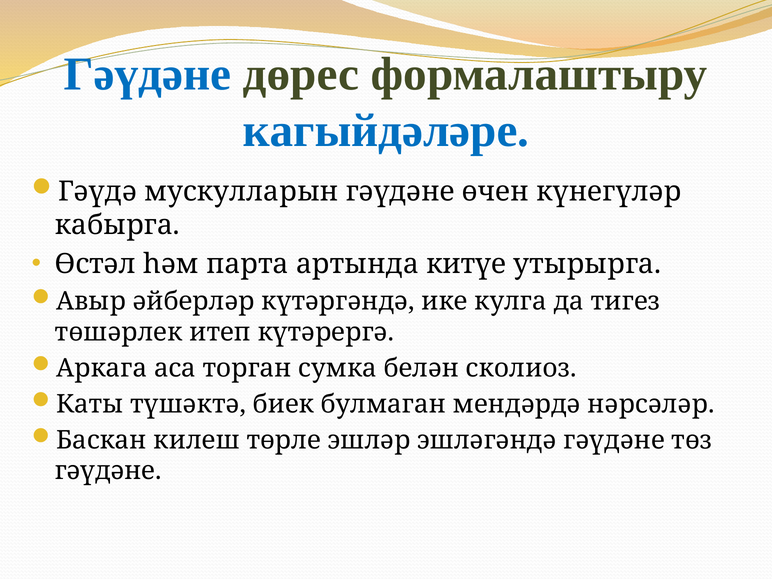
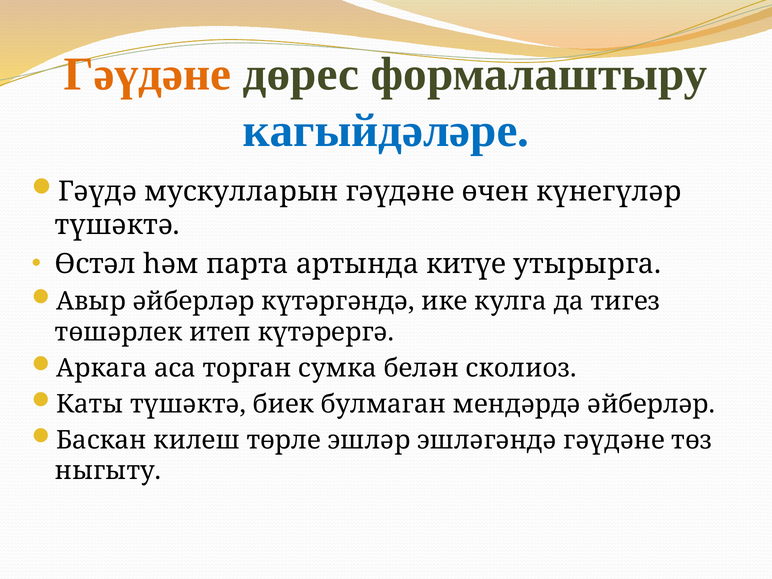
Гәүдәне at (147, 74) colour: blue -> orange
кабырга at (117, 225): кабырга -> түшәктә
мендәрдә нәрсәләр: нәрсәләр -> әйберләр
гәүдәне at (108, 471): гәүдәне -> ныгыту
